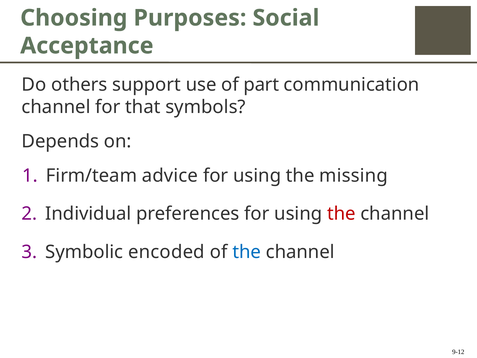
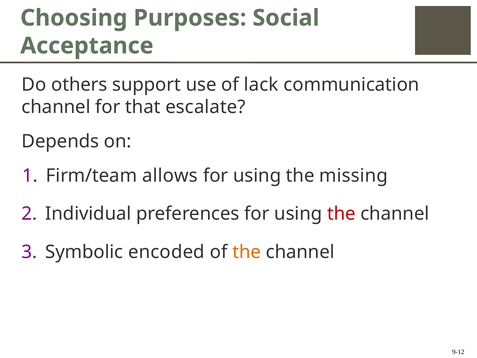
part: part -> lack
symbols: symbols -> escalate
advice: advice -> allows
the at (247, 252) colour: blue -> orange
